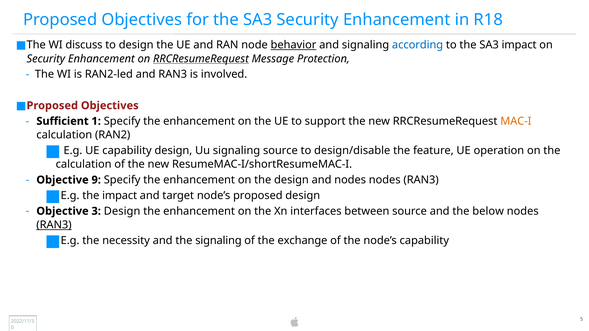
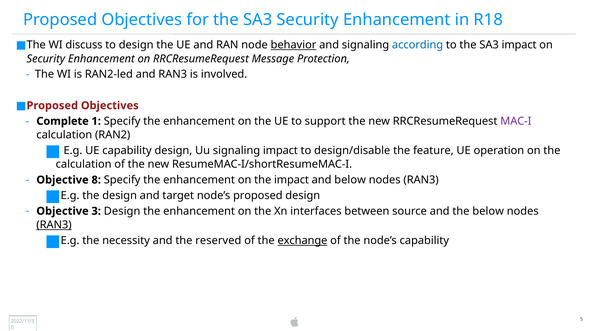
RRCResumeRequest at (201, 59) underline: present -> none
Sufficient: Sufficient -> Complete
MAC-I colour: orange -> purple
signaling source: source -> impact
9: 9 -> 8
the design: design -> impact
and nodes: nodes -> below
the impact: impact -> design
the signaling: signaling -> reserved
exchange underline: none -> present
